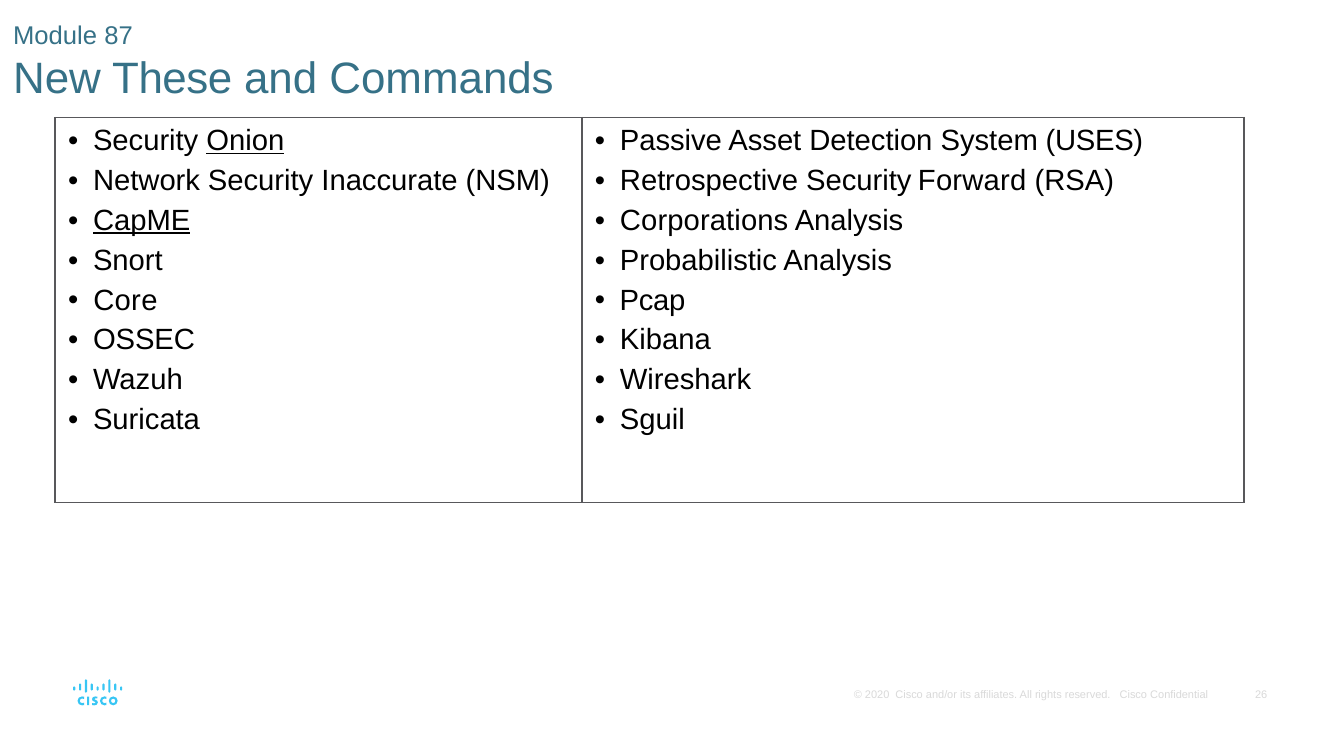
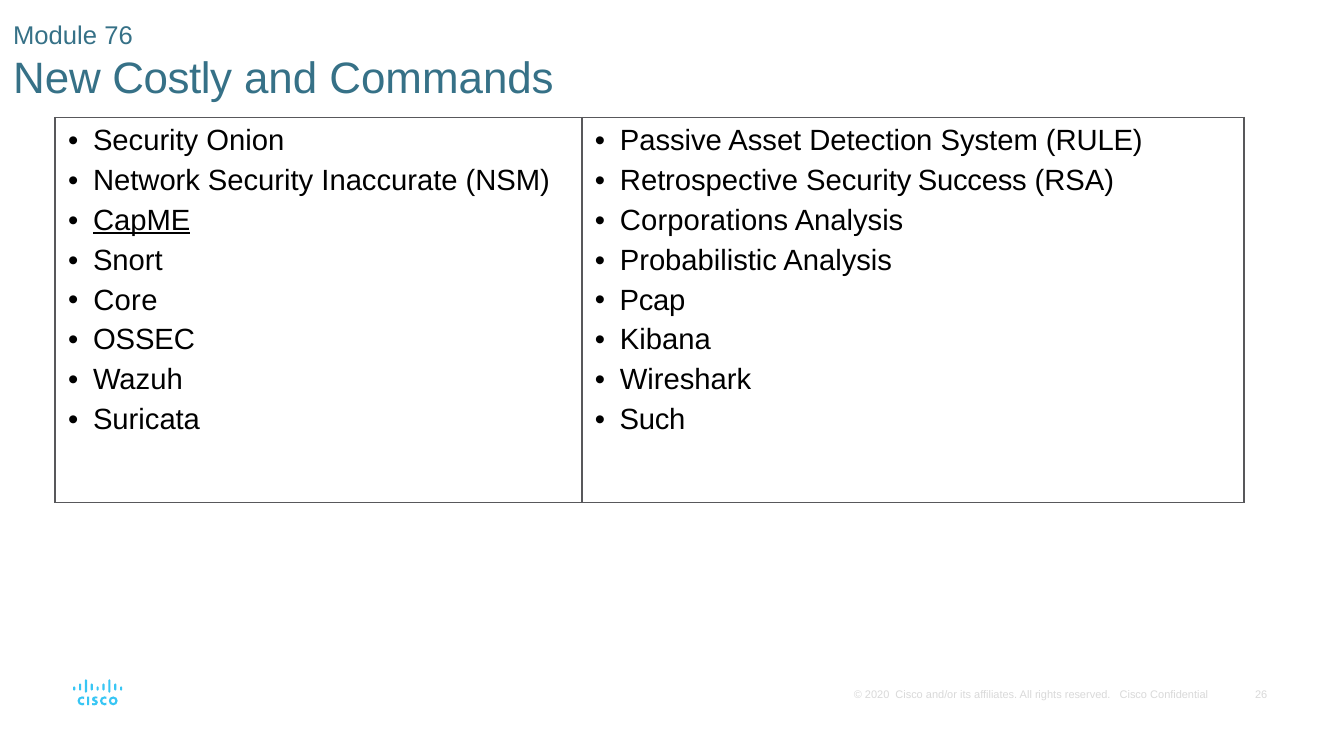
87: 87 -> 76
These: These -> Costly
Onion underline: present -> none
USES: USES -> RULE
Forward: Forward -> Success
Sguil: Sguil -> Such
